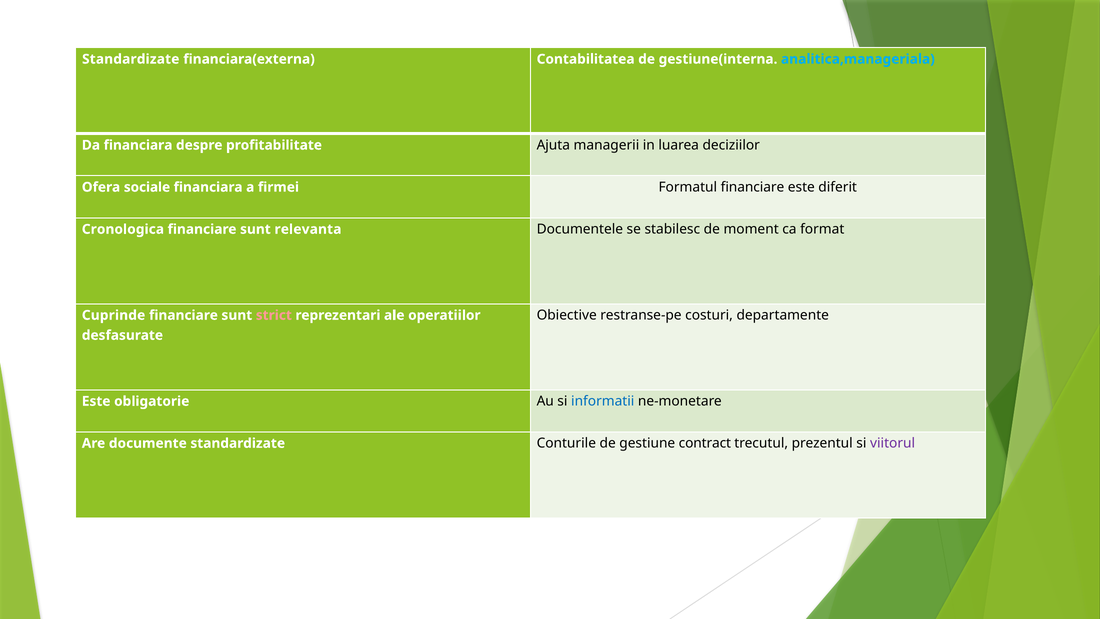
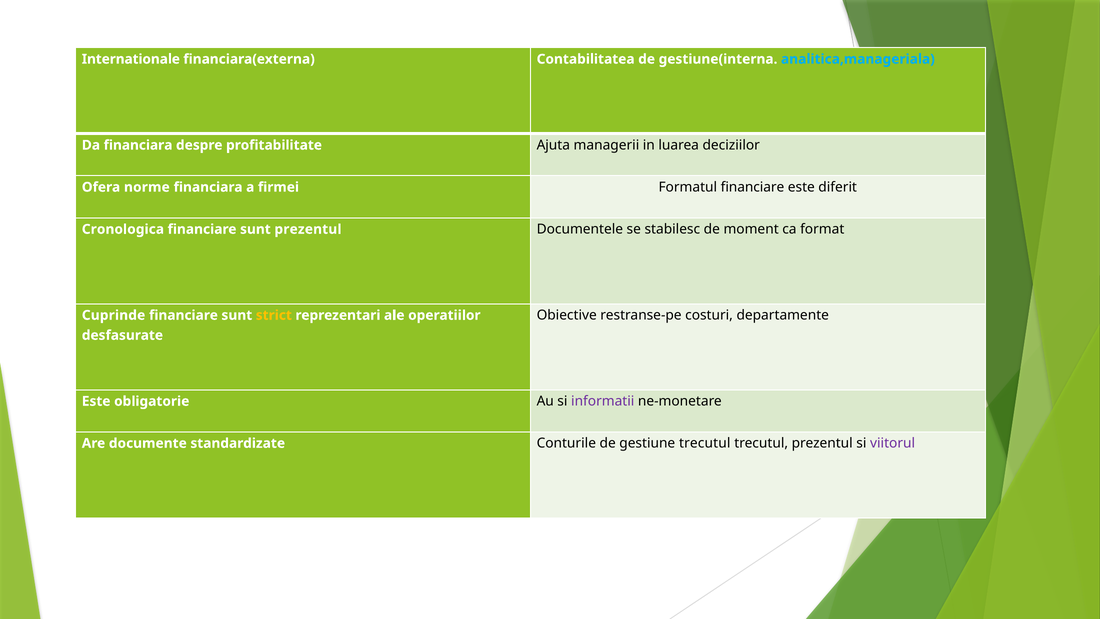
Standardizate at (131, 59): Standardizate -> Internationale
sociale: sociale -> norme
sunt relevanta: relevanta -> prezentul
strict colour: pink -> yellow
informatii colour: blue -> purple
gestiune contract: contract -> trecutul
